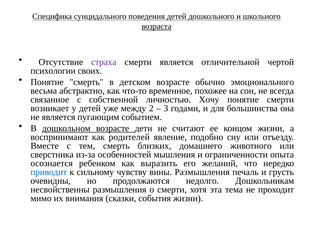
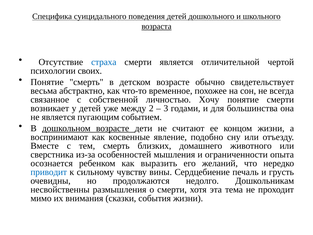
страха colour: purple -> blue
эмоционального: эмоционального -> свидетельствует
родителей: родителей -> косвенные
вины Размышления: Размышления -> Сердцебиение
